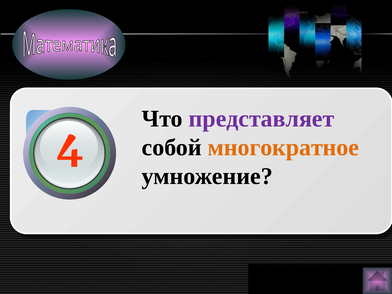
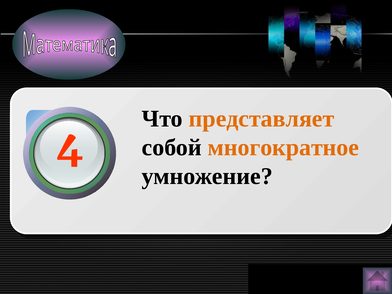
представляет colour: purple -> orange
